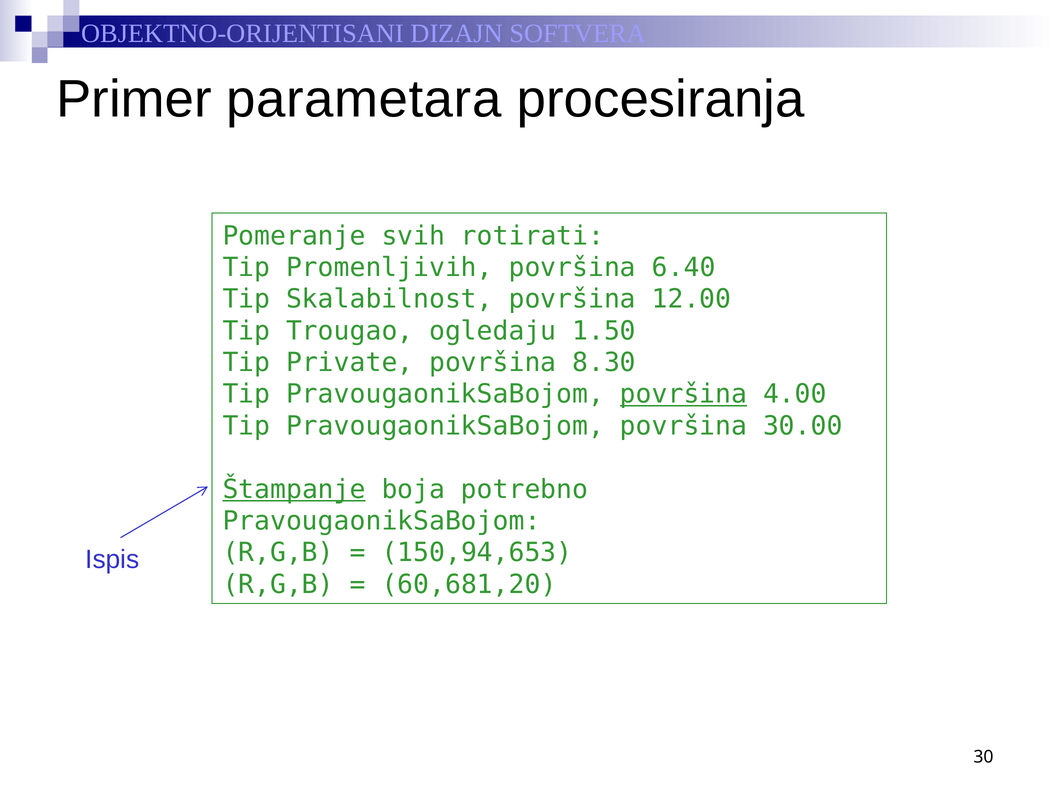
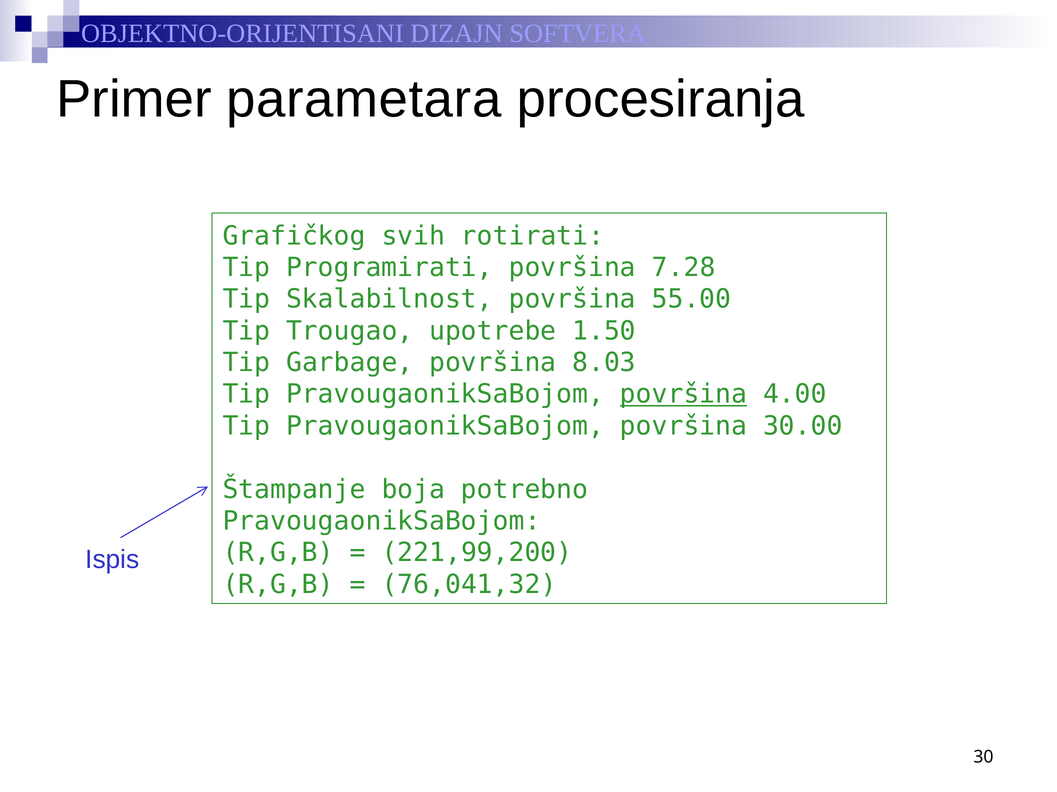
Pomeranje: Pomeranje -> Grafičkog
Promenljivih: Promenljivih -> Programirati
6.40: 6.40 -> 7.28
12.00: 12.00 -> 55.00
ogledaju: ogledaju -> upotrebe
Private: Private -> Garbage
8.30: 8.30 -> 8.03
Štampanje underline: present -> none
150,94,653: 150,94,653 -> 221,99,200
60,681,20: 60,681,20 -> 76,041,32
